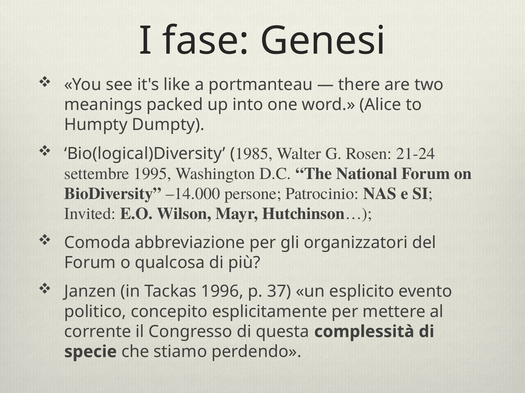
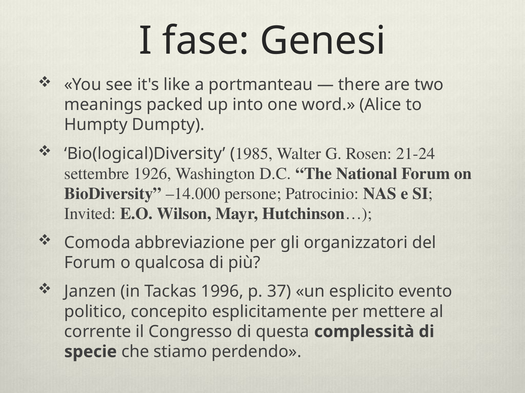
1995: 1995 -> 1926
